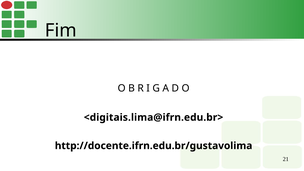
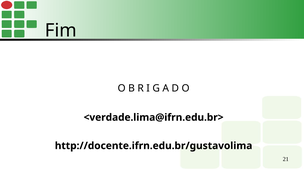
<digitais.lima@ifrn.edu.br>: <digitais.lima@ifrn.edu.br> -> <verdade.lima@ifrn.edu.br>
